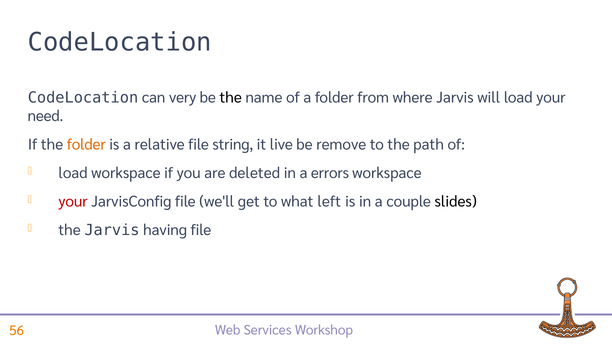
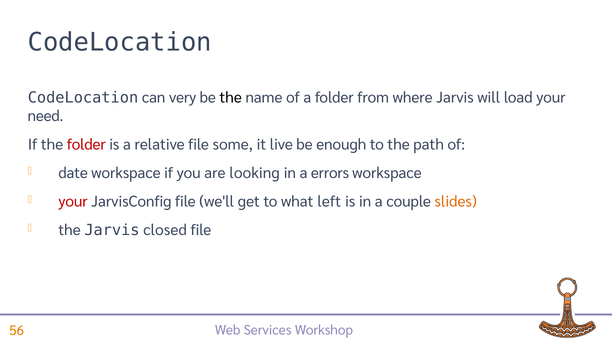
folder at (86, 145) colour: orange -> red
string: string -> some
remove: remove -> enough
load at (73, 173): load -> date
deleted: deleted -> looking
slides colour: black -> orange
having: having -> closed
